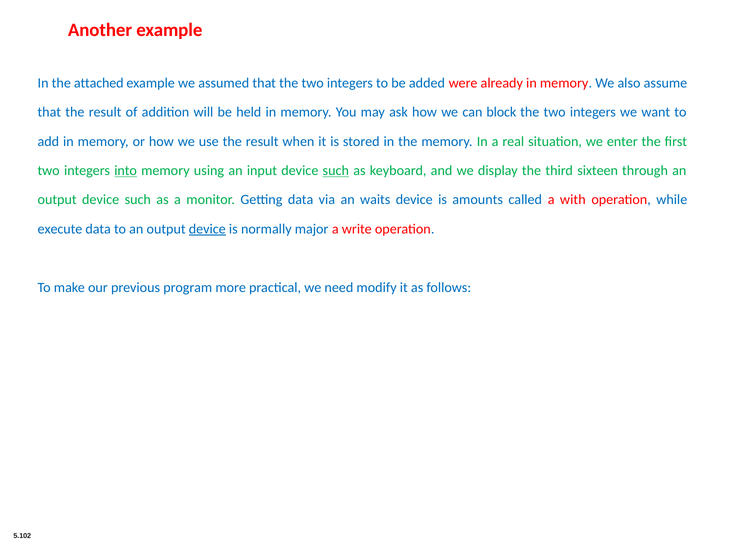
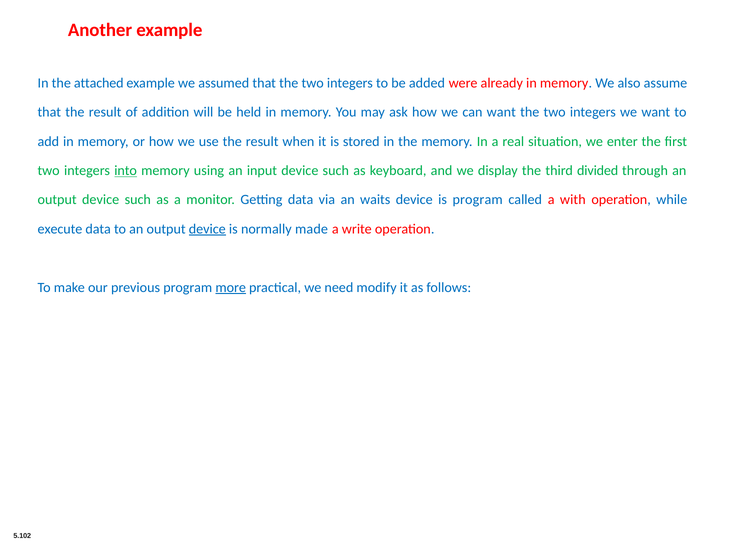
can block: block -> want
such at (336, 171) underline: present -> none
sixteen: sixteen -> divided
is amounts: amounts -> program
major: major -> made
more underline: none -> present
